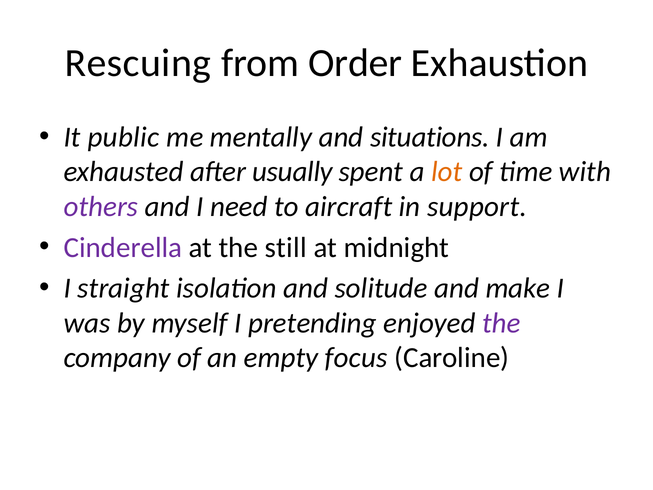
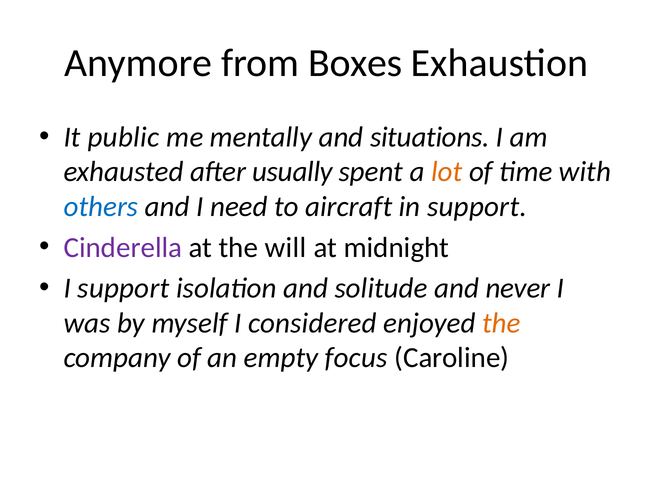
Rescuing: Rescuing -> Anymore
Order: Order -> Boxes
others colour: purple -> blue
still: still -> will
I straight: straight -> support
make: make -> never
pretending: pretending -> considered
the at (502, 323) colour: purple -> orange
